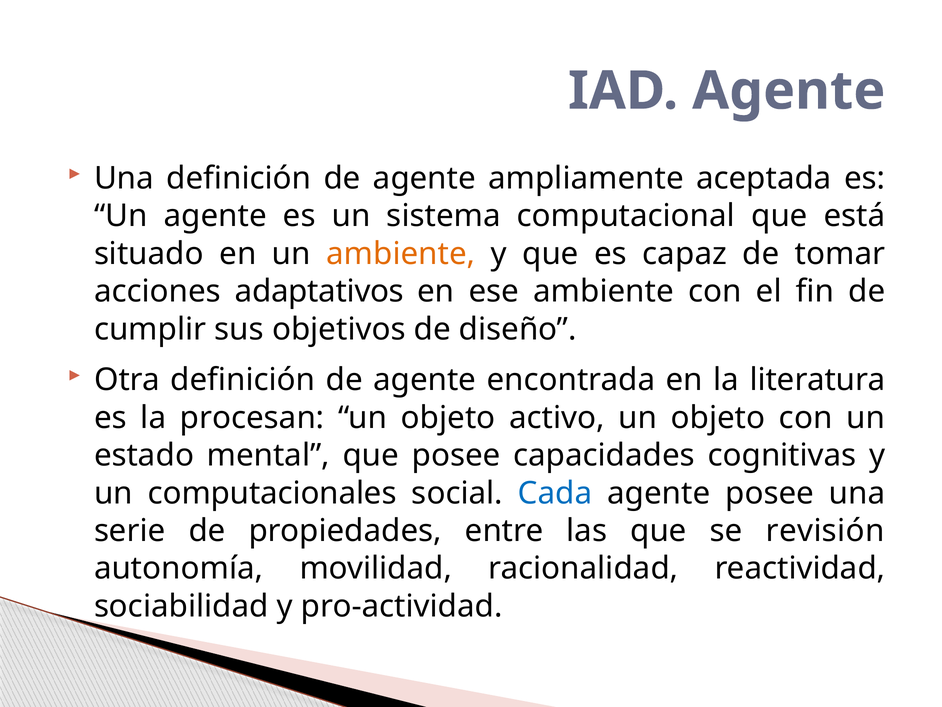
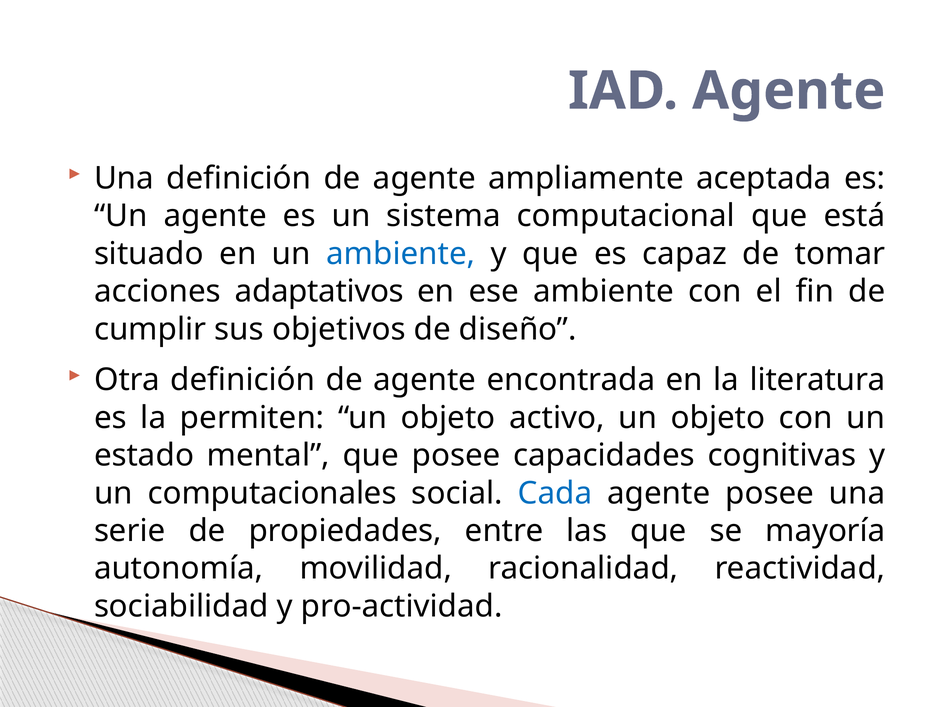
ambiente at (401, 254) colour: orange -> blue
procesan: procesan -> permiten
revisión: revisión -> mayoría
